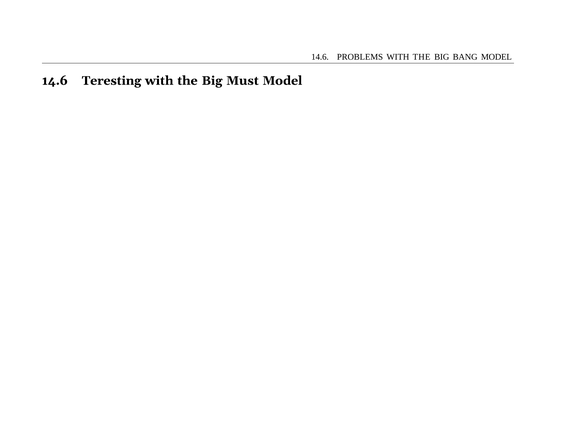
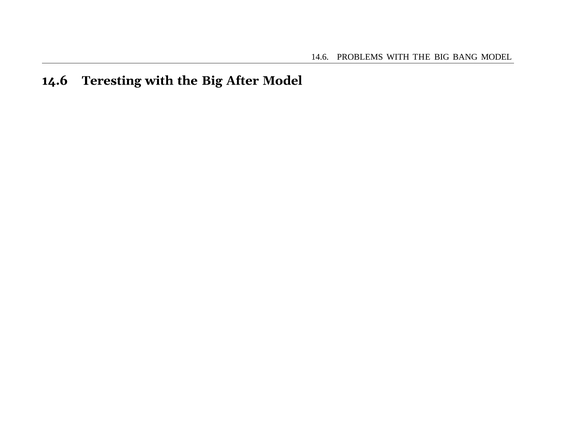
Must: Must -> After
